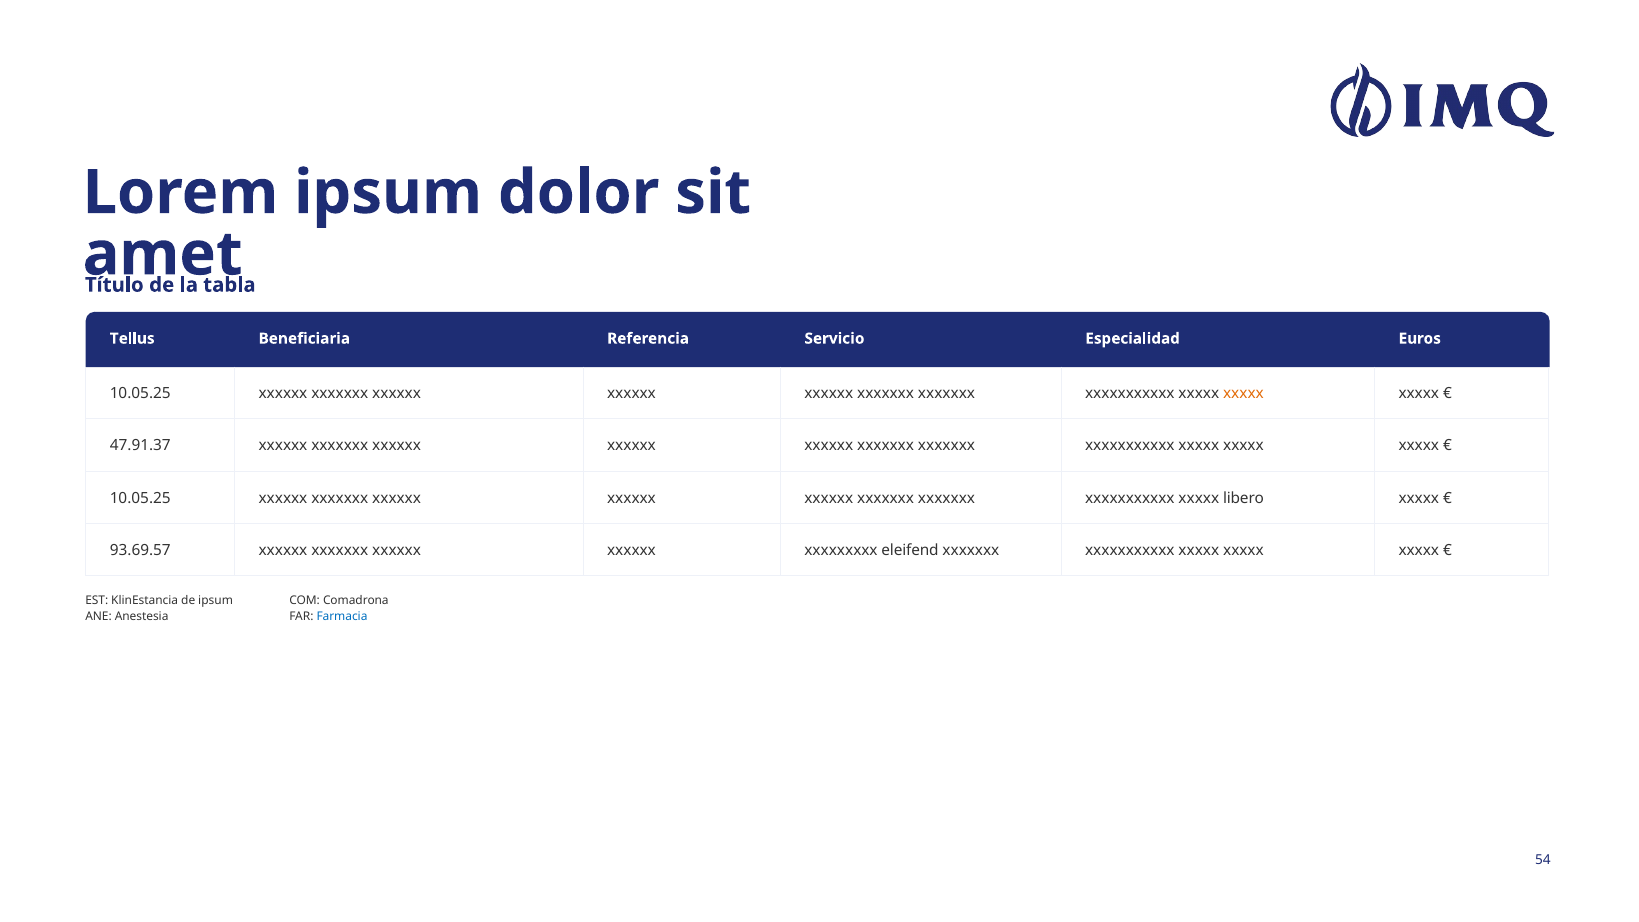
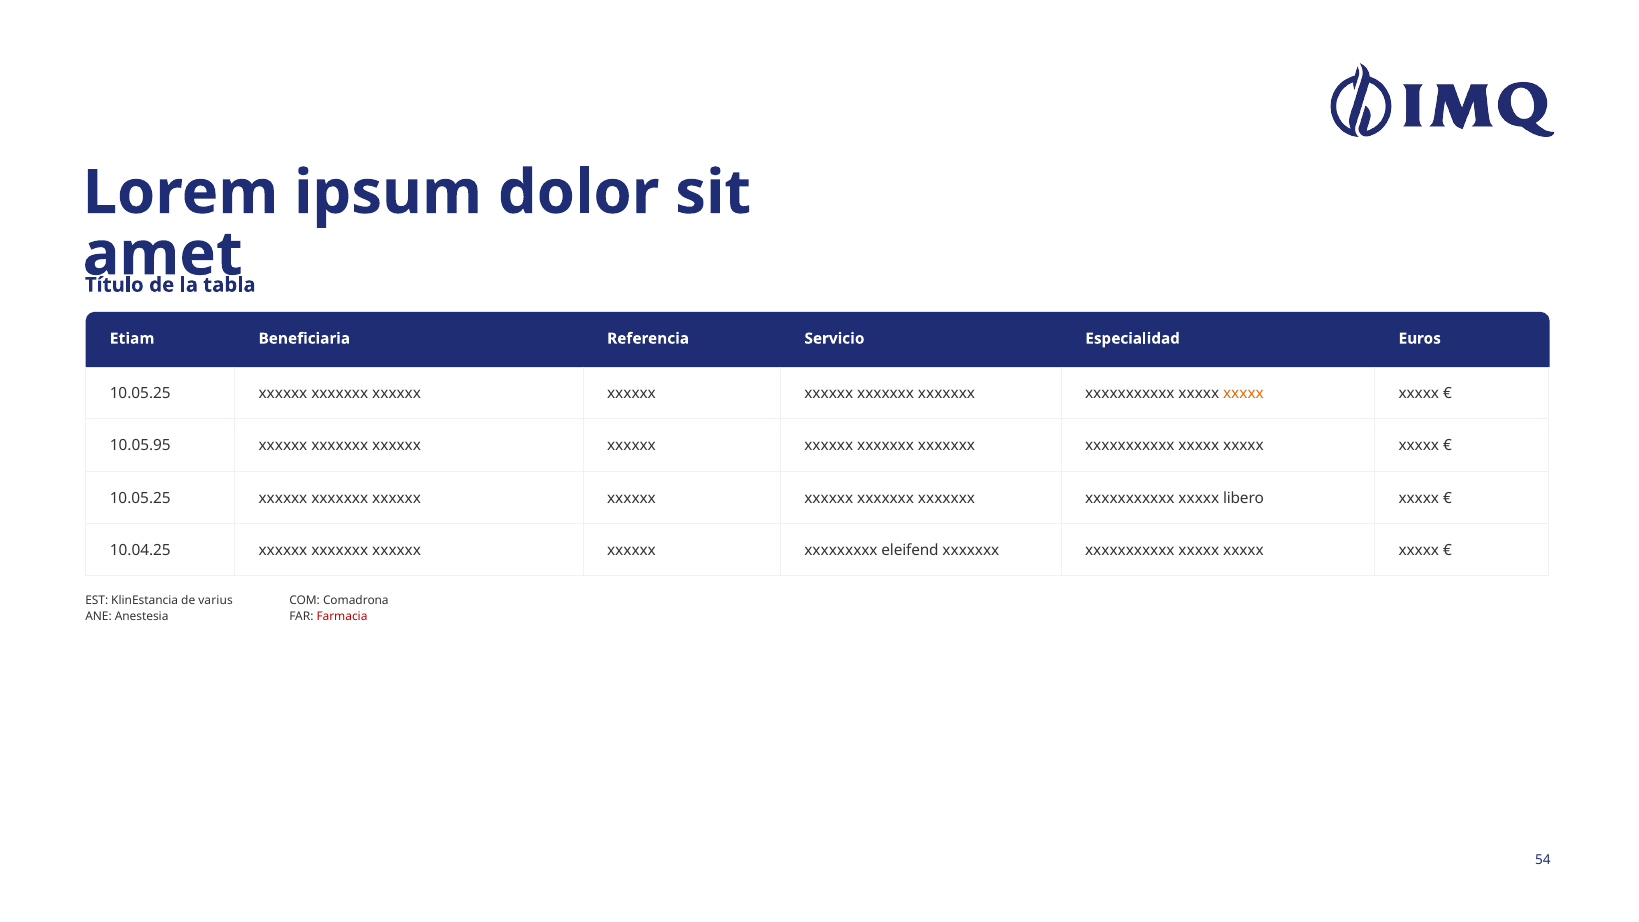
Tellus: Tellus -> Etiam
47.91.37: 47.91.37 -> 10.05.95
93.69.57: 93.69.57 -> 10.04.25
de ipsum: ipsum -> varius
Farmacia colour: blue -> red
